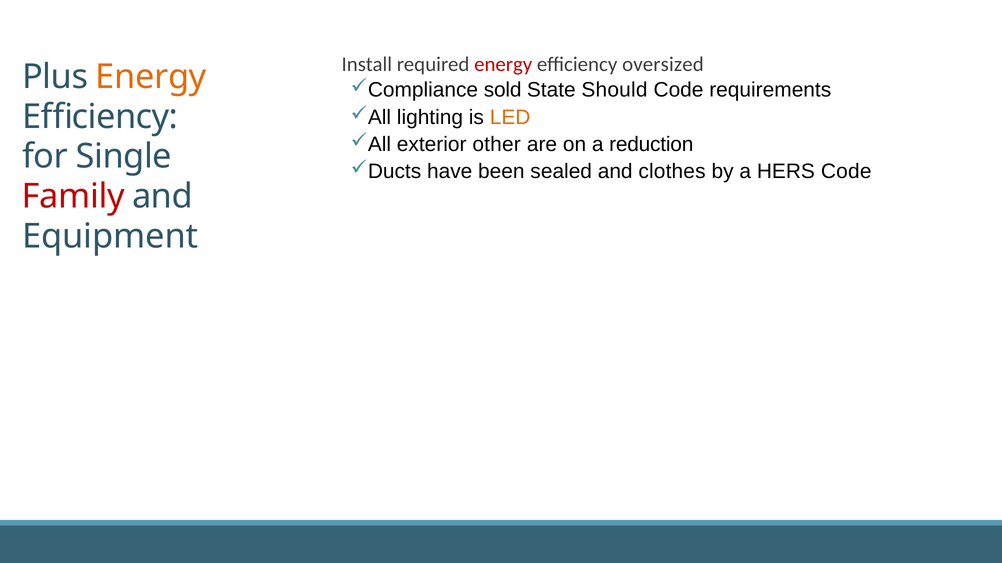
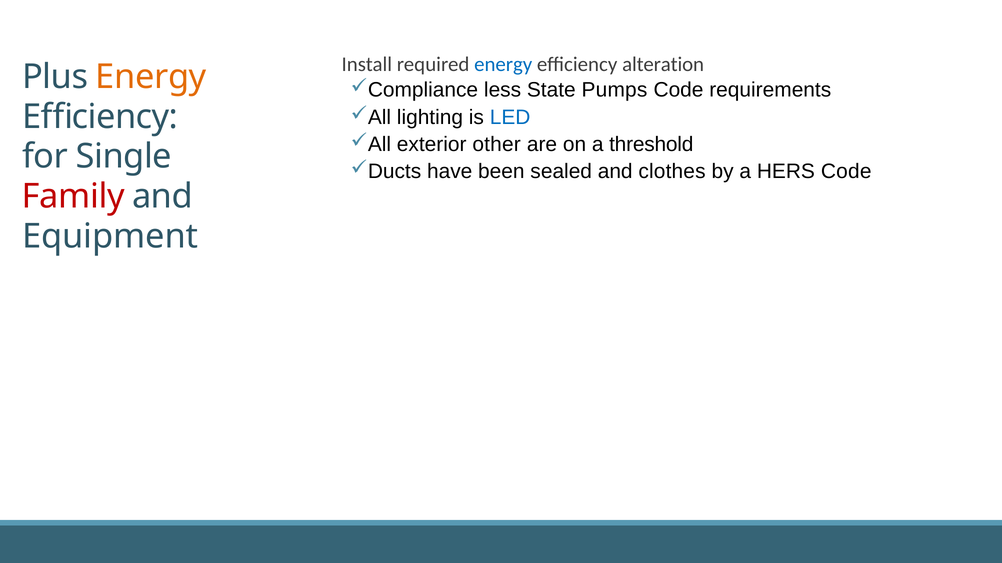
energy at (503, 64) colour: red -> blue
oversized: oversized -> alteration
sold: sold -> less
Should: Should -> Pumps
LED colour: orange -> blue
reduction: reduction -> threshold
